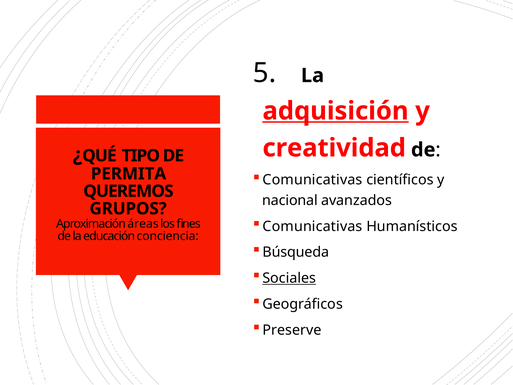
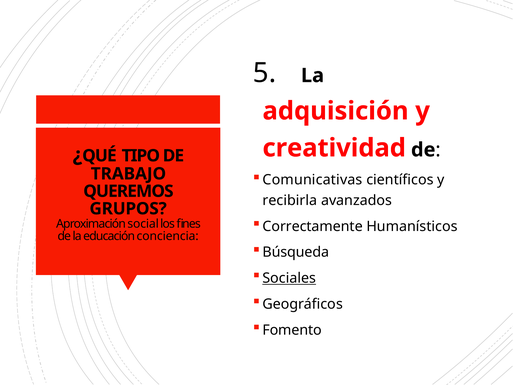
adquisición underline: present -> none
PERMITA: PERMITA -> TRABAJO
nacional: nacional -> recibirla
Comunicativas at (313, 226): Comunicativas -> Correctamente
áreas: áreas -> social
Preserve: Preserve -> Fomento
